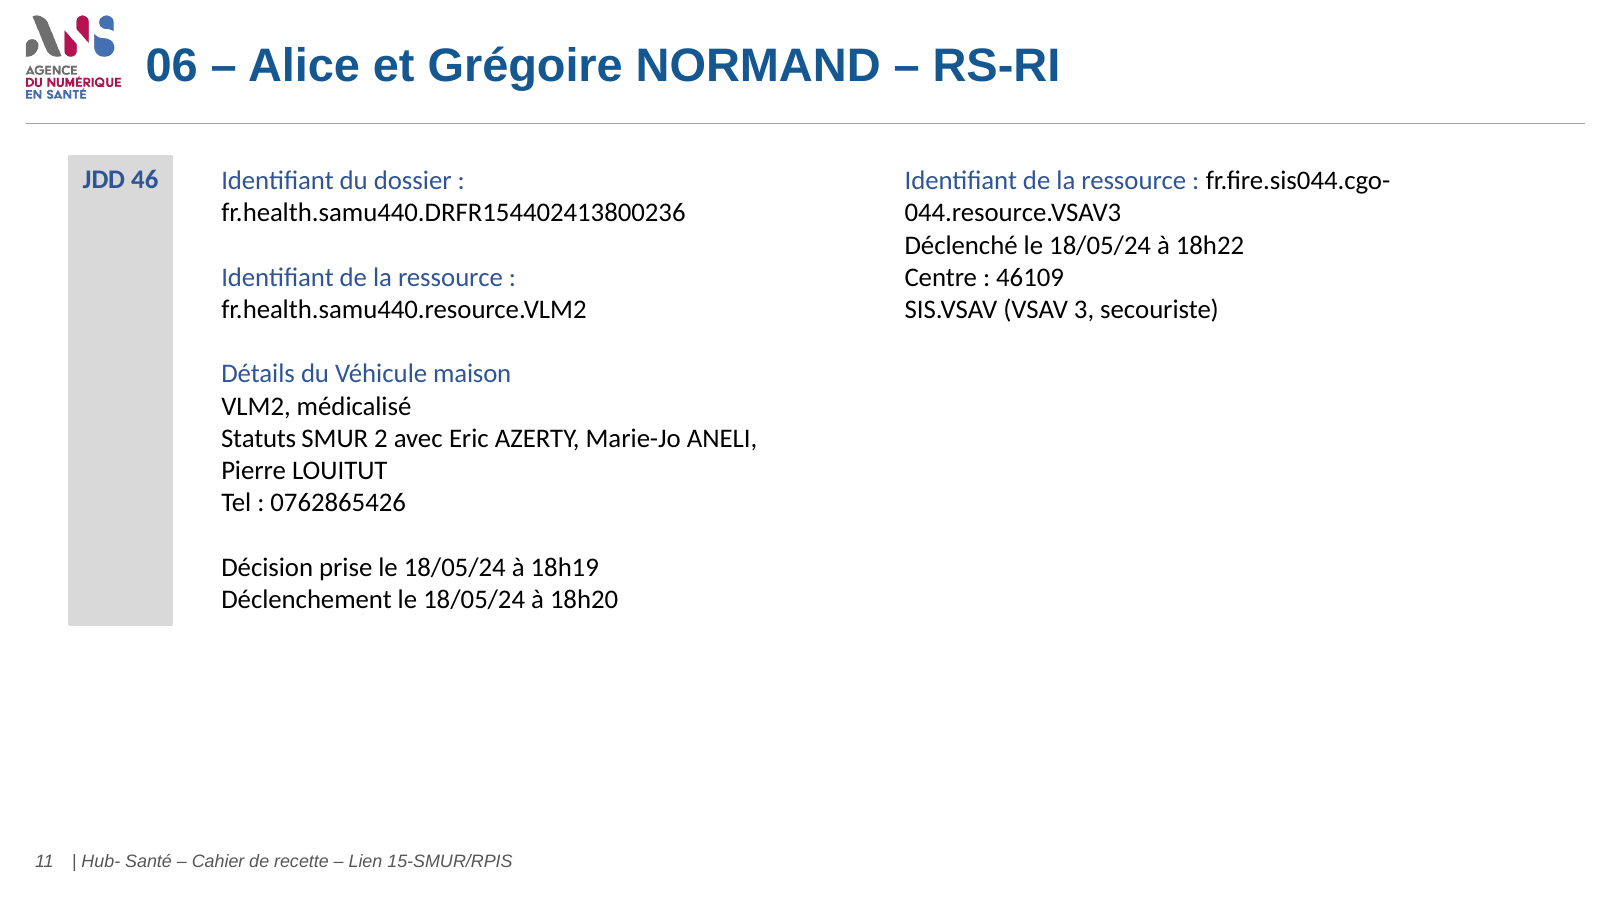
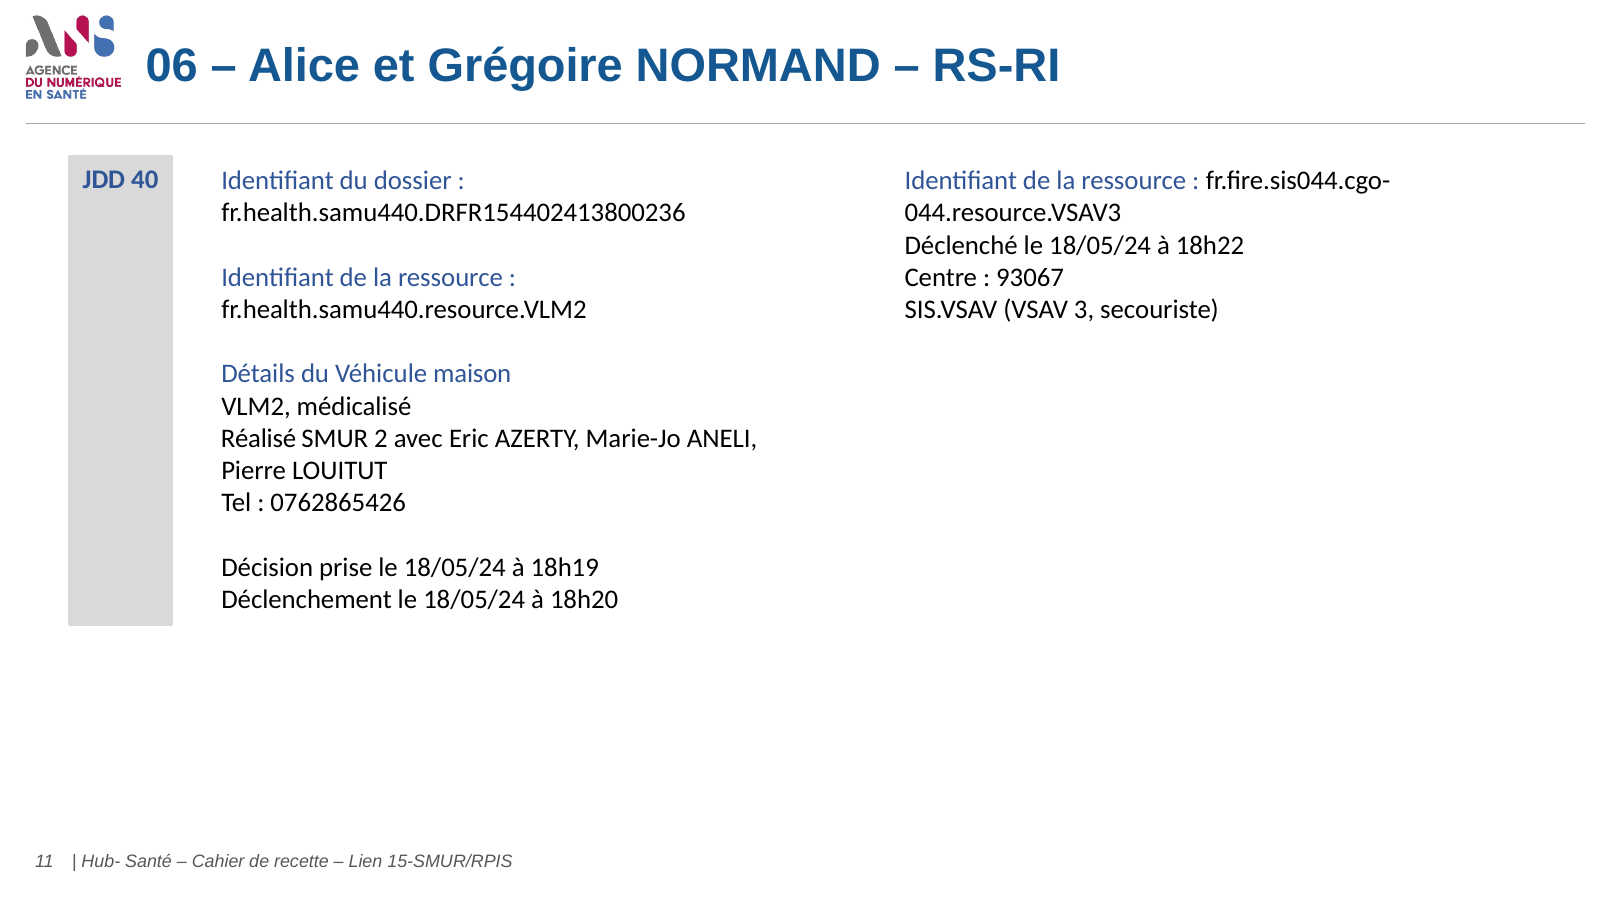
46: 46 -> 40
46109: 46109 -> 93067
Statuts: Statuts -> Réalisé
